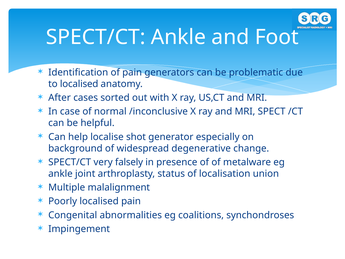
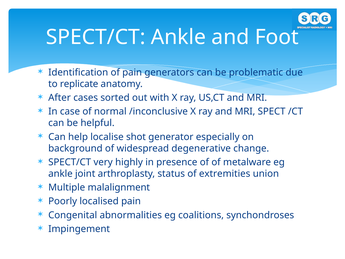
to localised: localised -> replicate
falsely: falsely -> highly
localisation: localisation -> extremities
